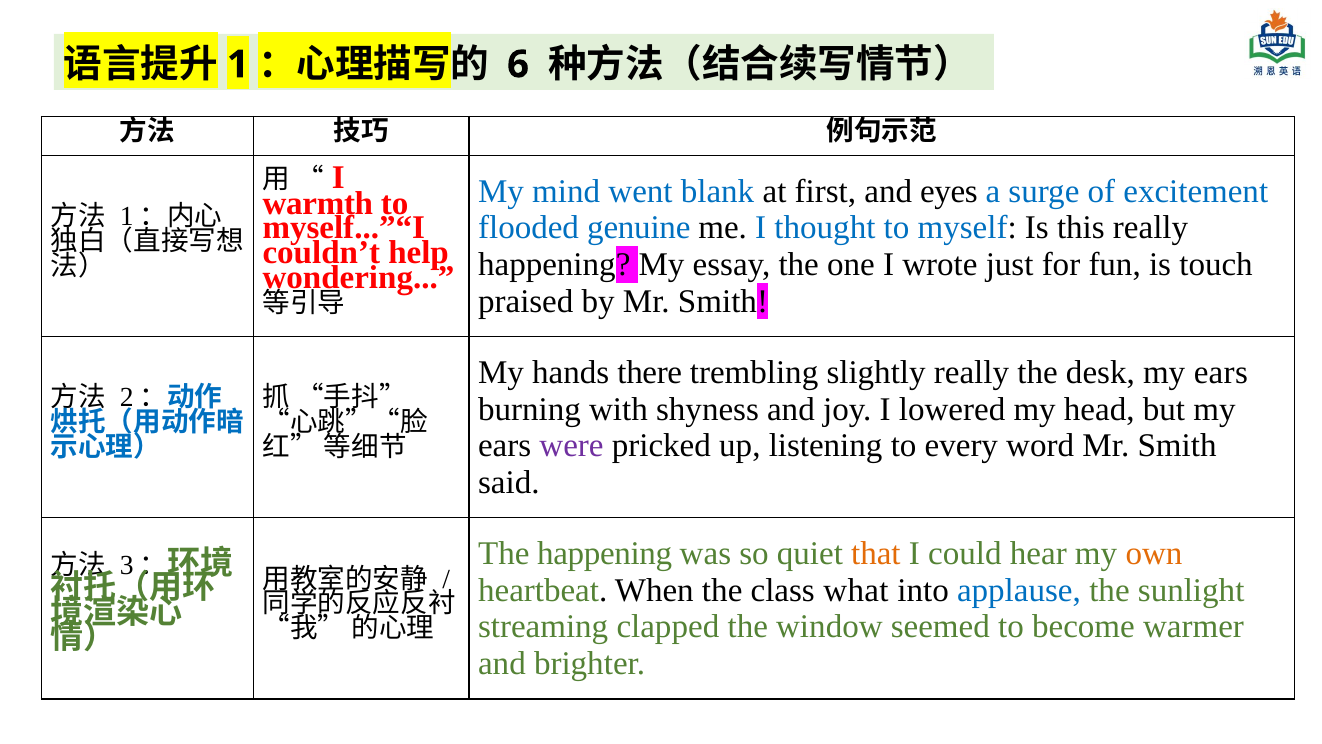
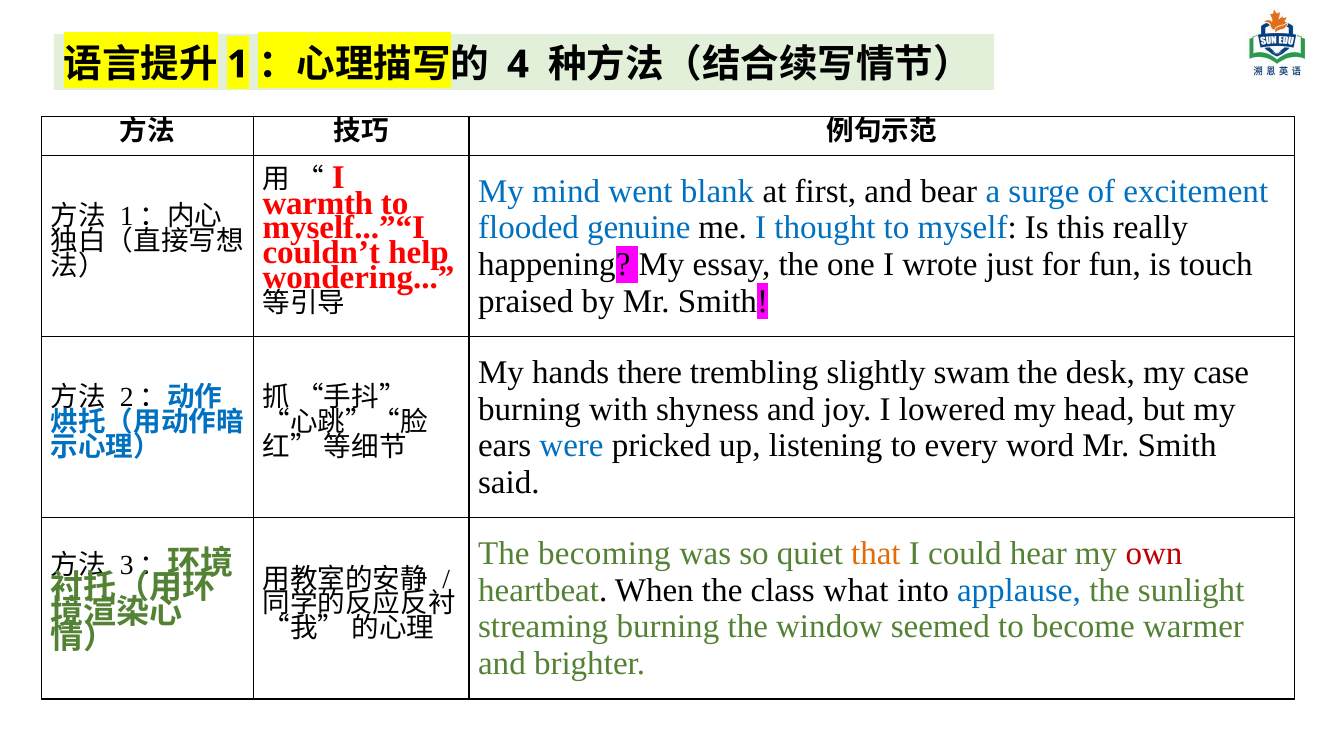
6: 6 -> 4
eyes: eyes -> bear
slightly really: really -> swam
desk my ears: ears -> case
were colour: purple -> blue
The happening: happening -> becoming
own colour: orange -> red
streaming clapped: clapped -> burning
